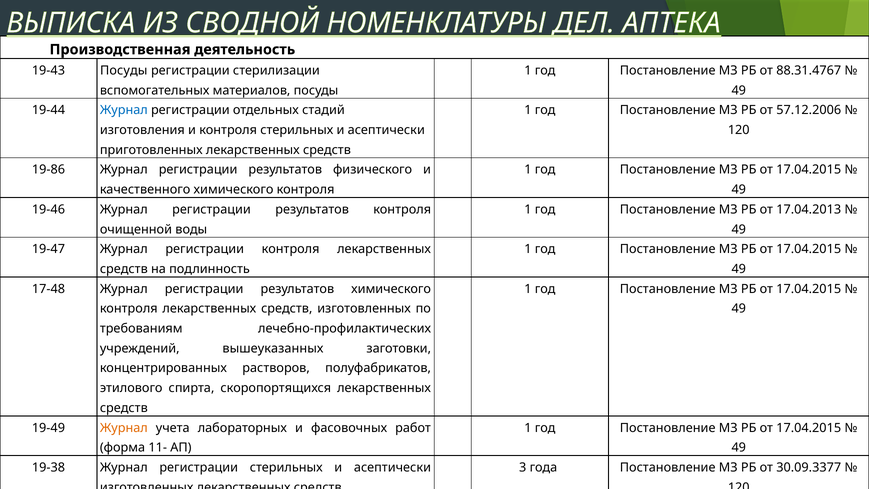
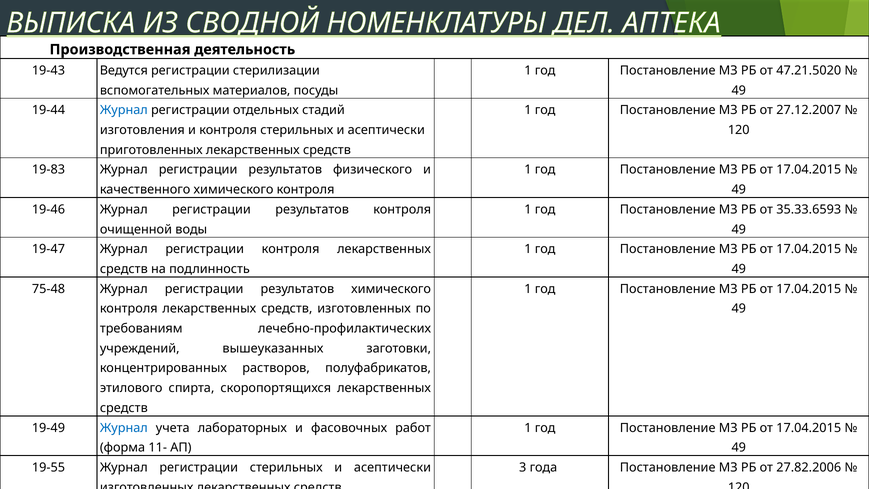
19-43 Посуды: Посуды -> Ведутся
88.31.4767: 88.31.4767 -> 47.21.5020
57.12.2006: 57.12.2006 -> 27.12.2007
19-86: 19-86 -> 19-83
17.04.2013: 17.04.2013 -> 35.33.6593
17-48: 17-48 -> 75-48
Журнал at (124, 428) colour: orange -> blue
19-38: 19-38 -> 19-55
30.09.3377: 30.09.3377 -> 27.82.2006
